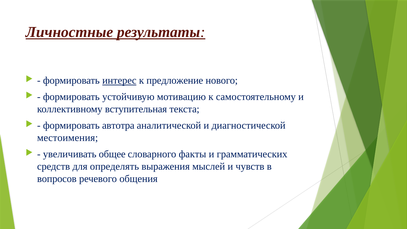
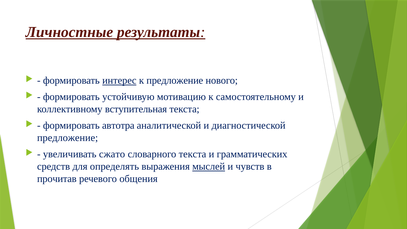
местоимения at (68, 138): местоимения -> предложение
общее: общее -> сжато
словарного факты: факты -> текста
мыслей underline: none -> present
вопросов: вопросов -> прочитав
